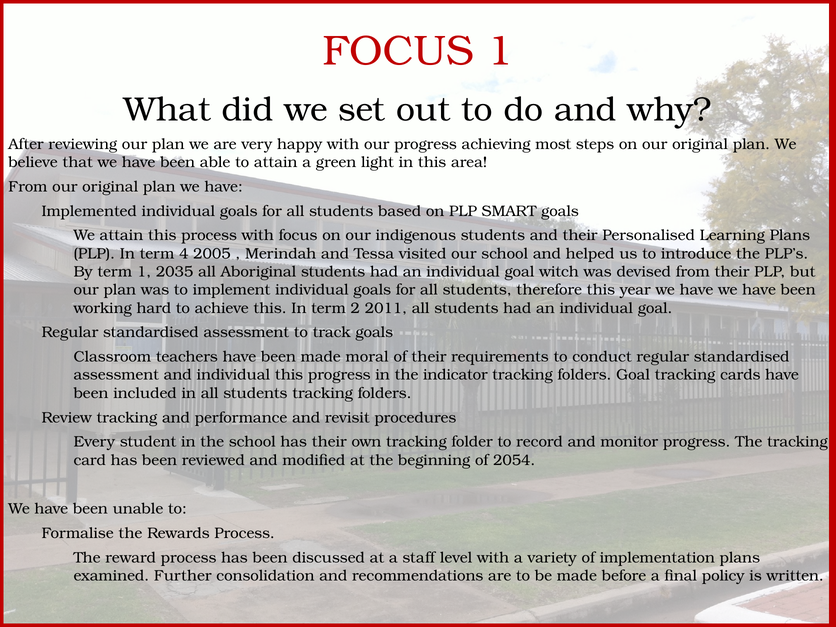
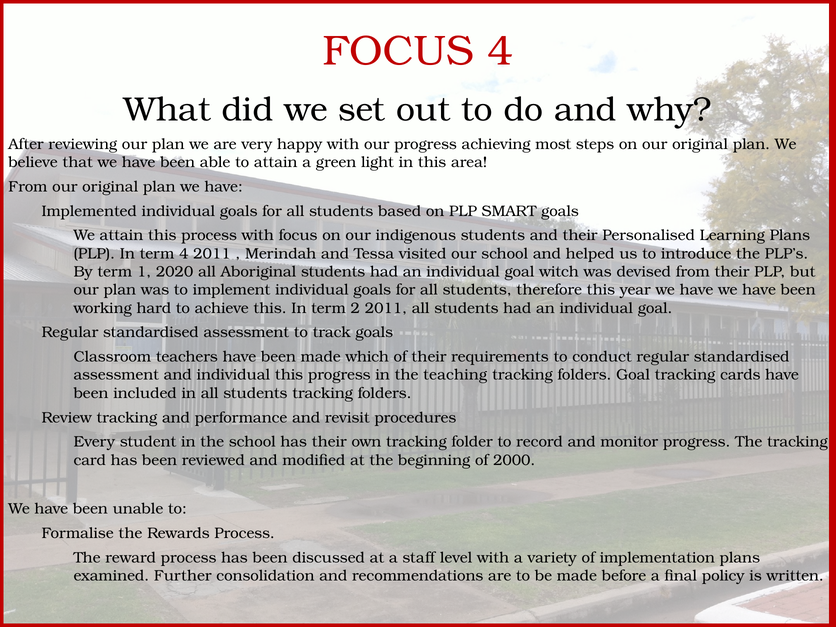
FOCUS 1: 1 -> 4
4 2005: 2005 -> 2011
2035: 2035 -> 2020
moral: moral -> which
indicator: indicator -> teaching
2054: 2054 -> 2000
